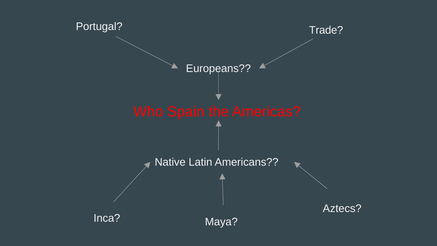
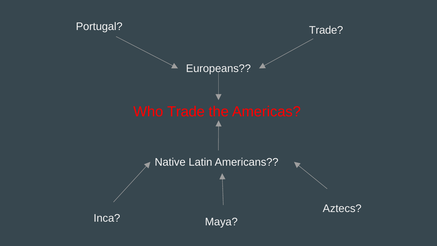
Who Spain: Spain -> Trade
